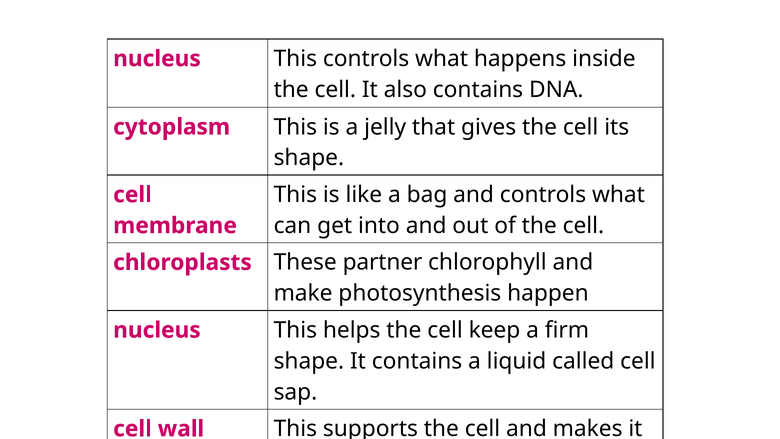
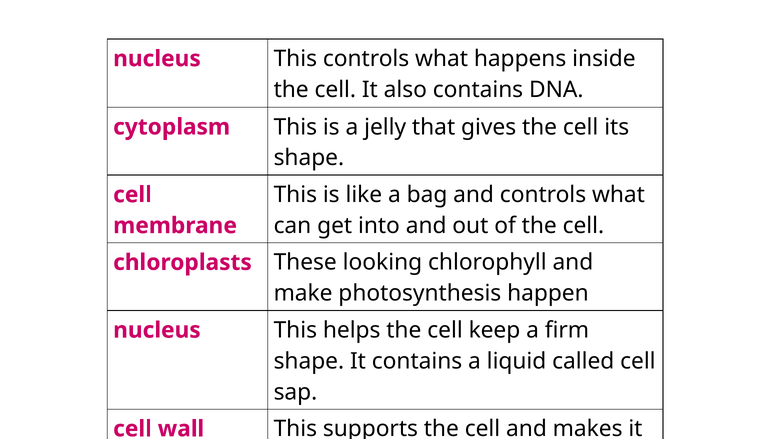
partner: partner -> looking
